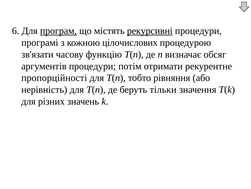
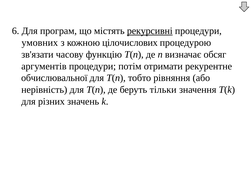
програм underline: present -> none
програмі: програмі -> умовних
пропорційності: пропорційності -> обчислювальної
